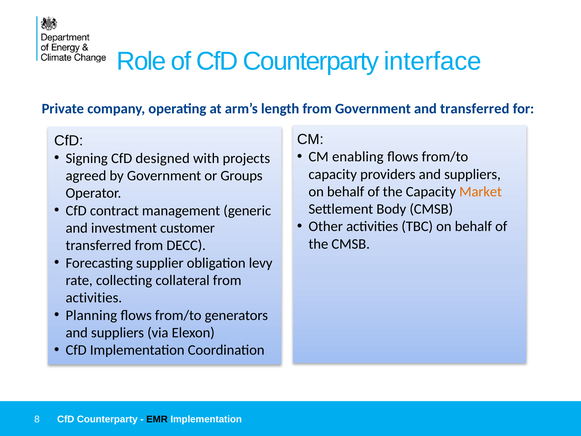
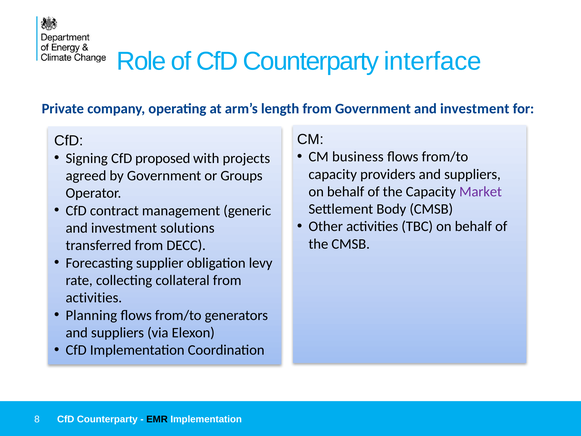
Government and transferred: transferred -> investment
enabling: enabling -> business
designed: designed -> proposed
Market colour: orange -> purple
customer: customer -> solutions
